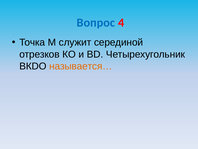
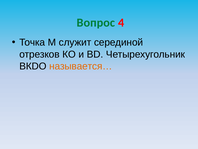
Вопрос colour: blue -> green
